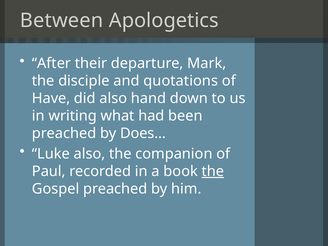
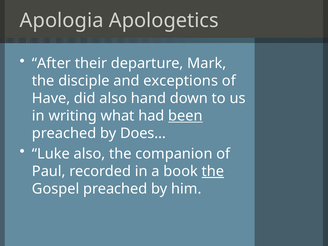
Between: Between -> Apologia
quotations: quotations -> exceptions
been underline: none -> present
